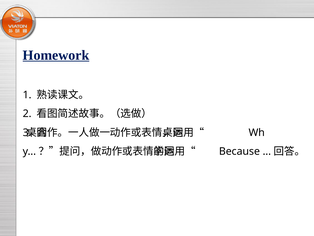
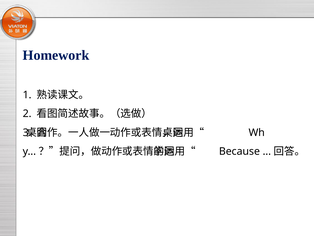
Homework underline: present -> none
